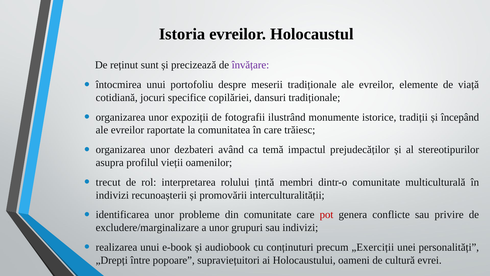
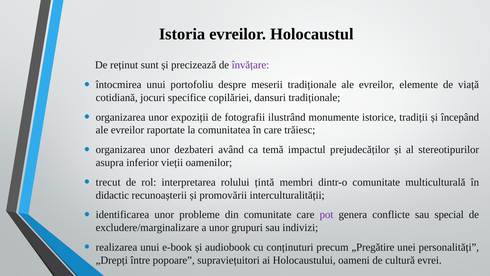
profilul: profilul -> inferior
indivizi at (112, 195): indivizi -> didactic
pot colour: red -> purple
privire: privire -> special
„Exerciții: „Exerciții -> „Pregătire
